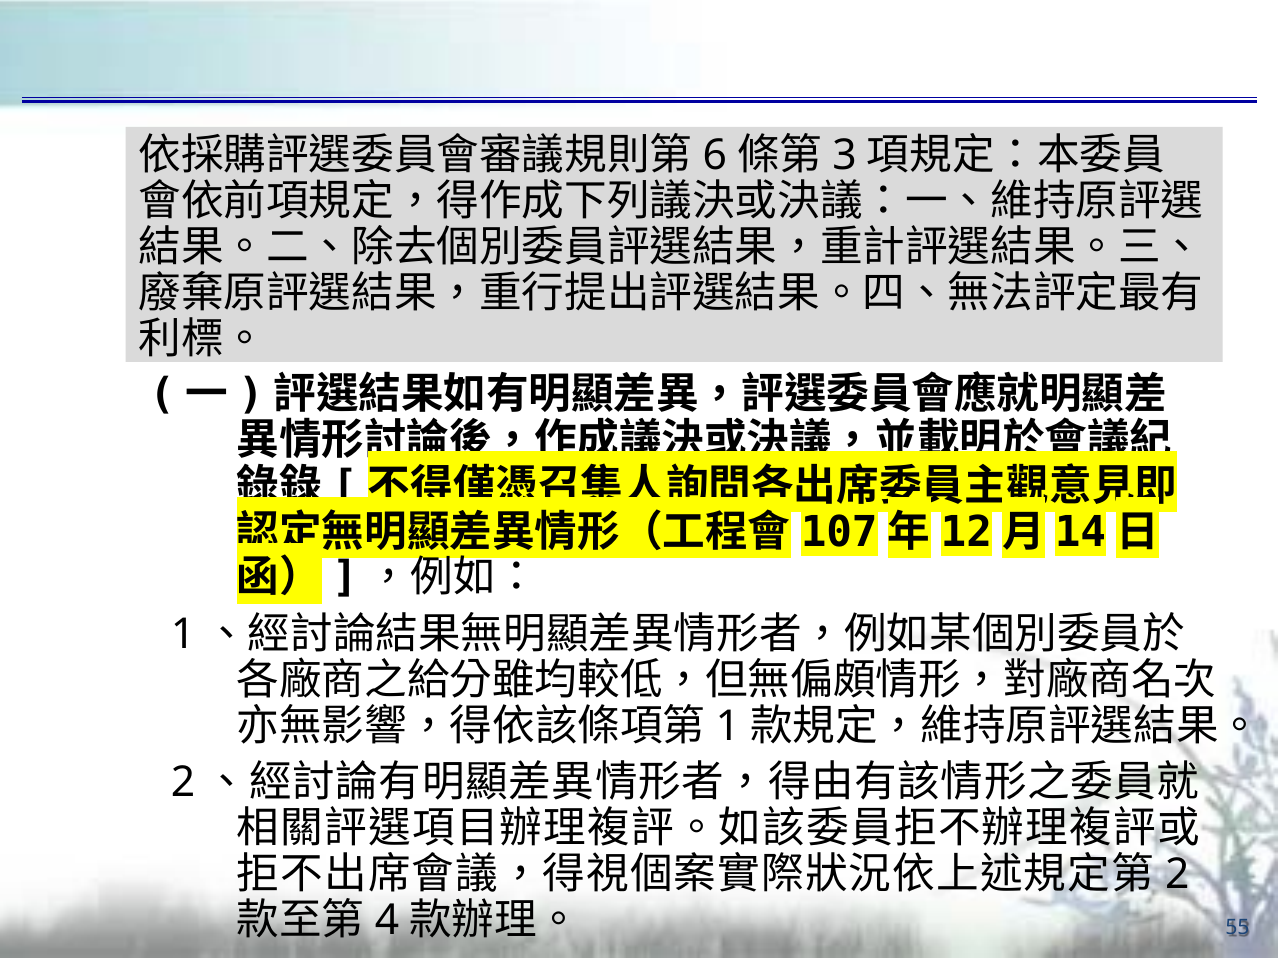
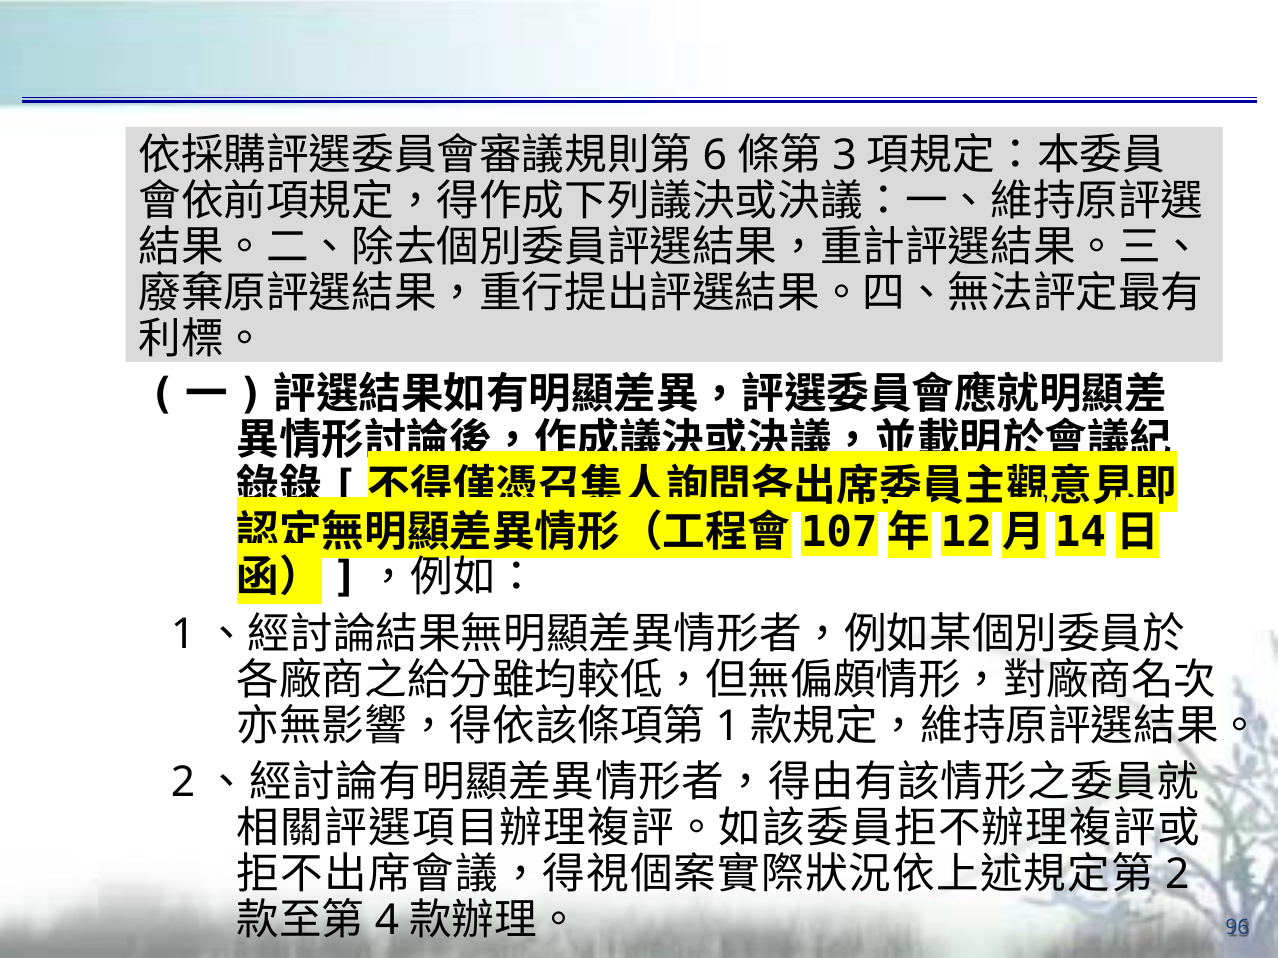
55: 55 -> 96
